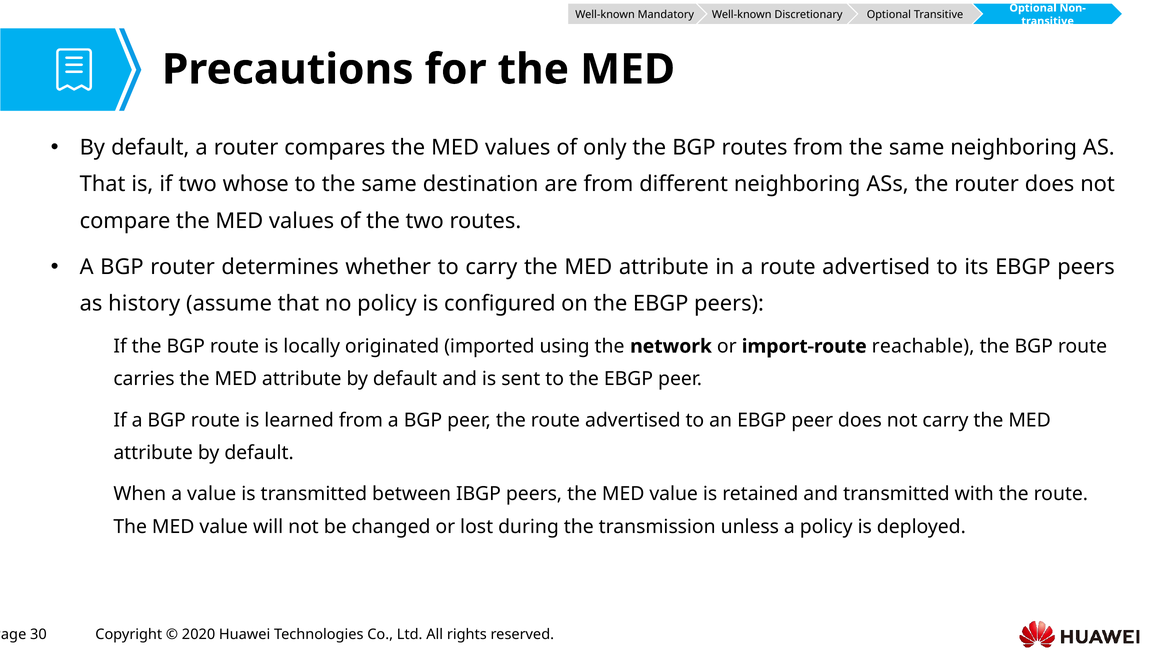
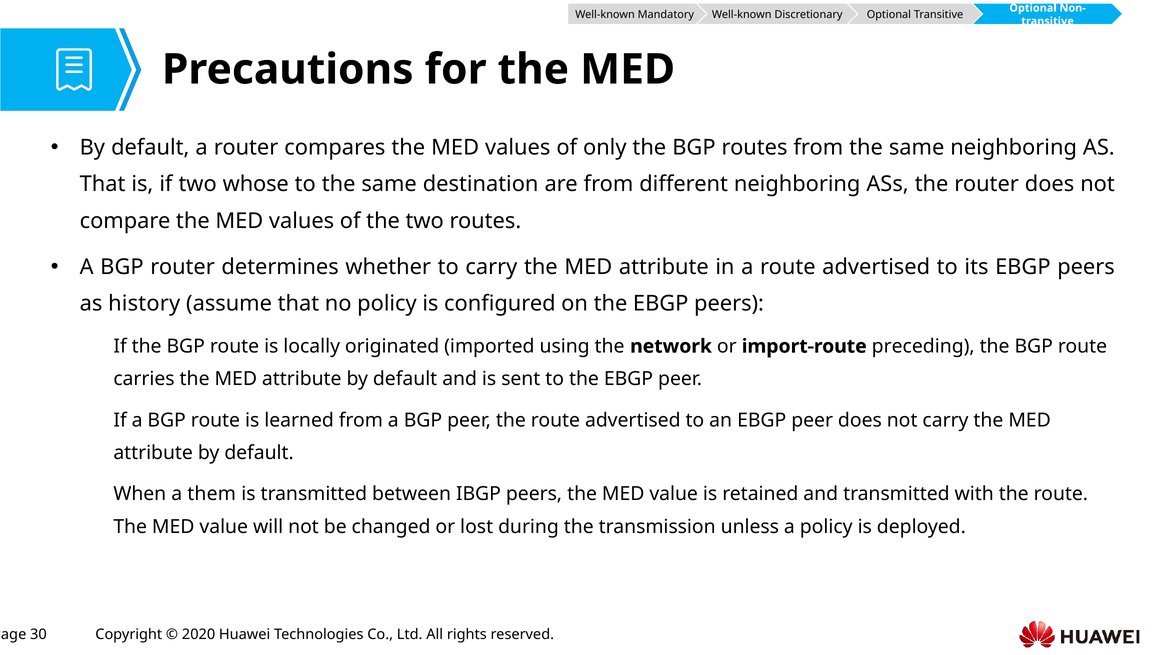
reachable: reachable -> preceding
a value: value -> them
